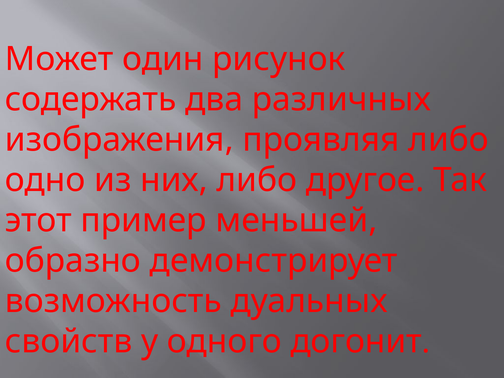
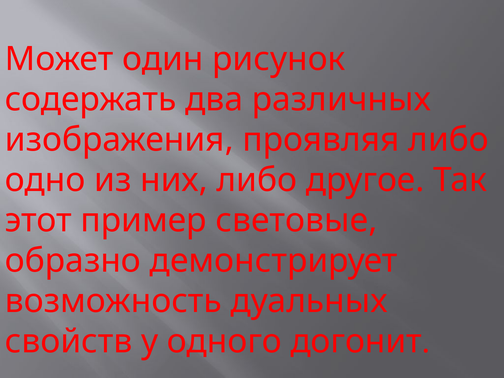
меньшей: меньшей -> световые
